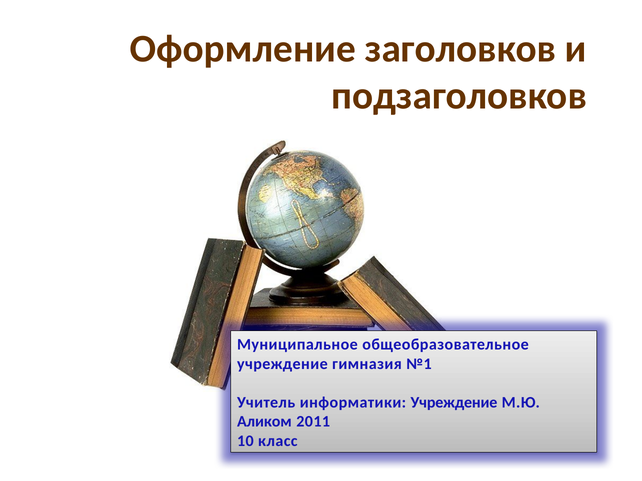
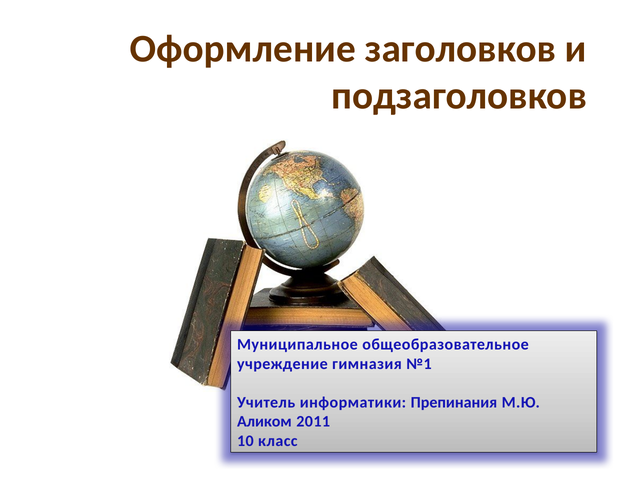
информатики Учреждение: Учреждение -> Препинания
